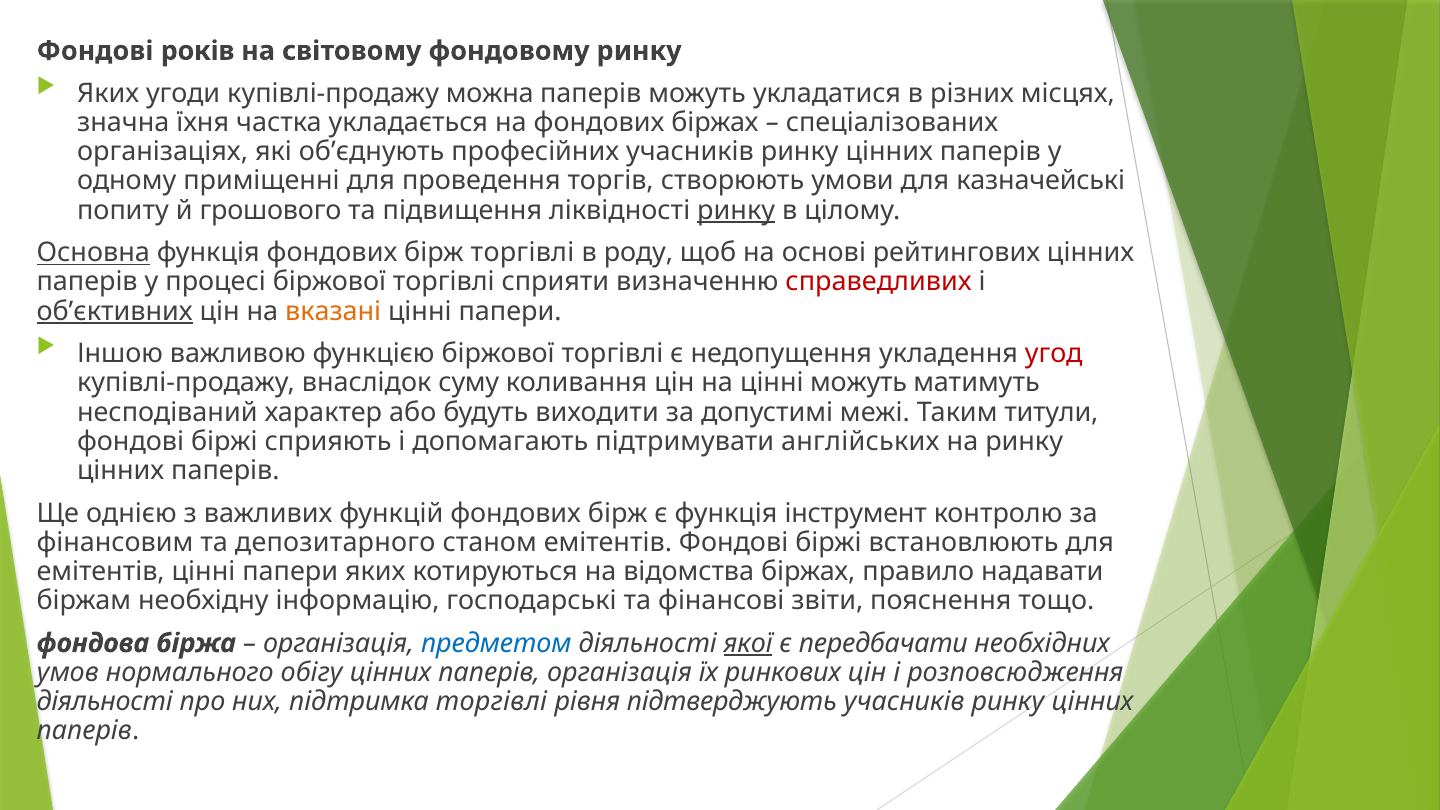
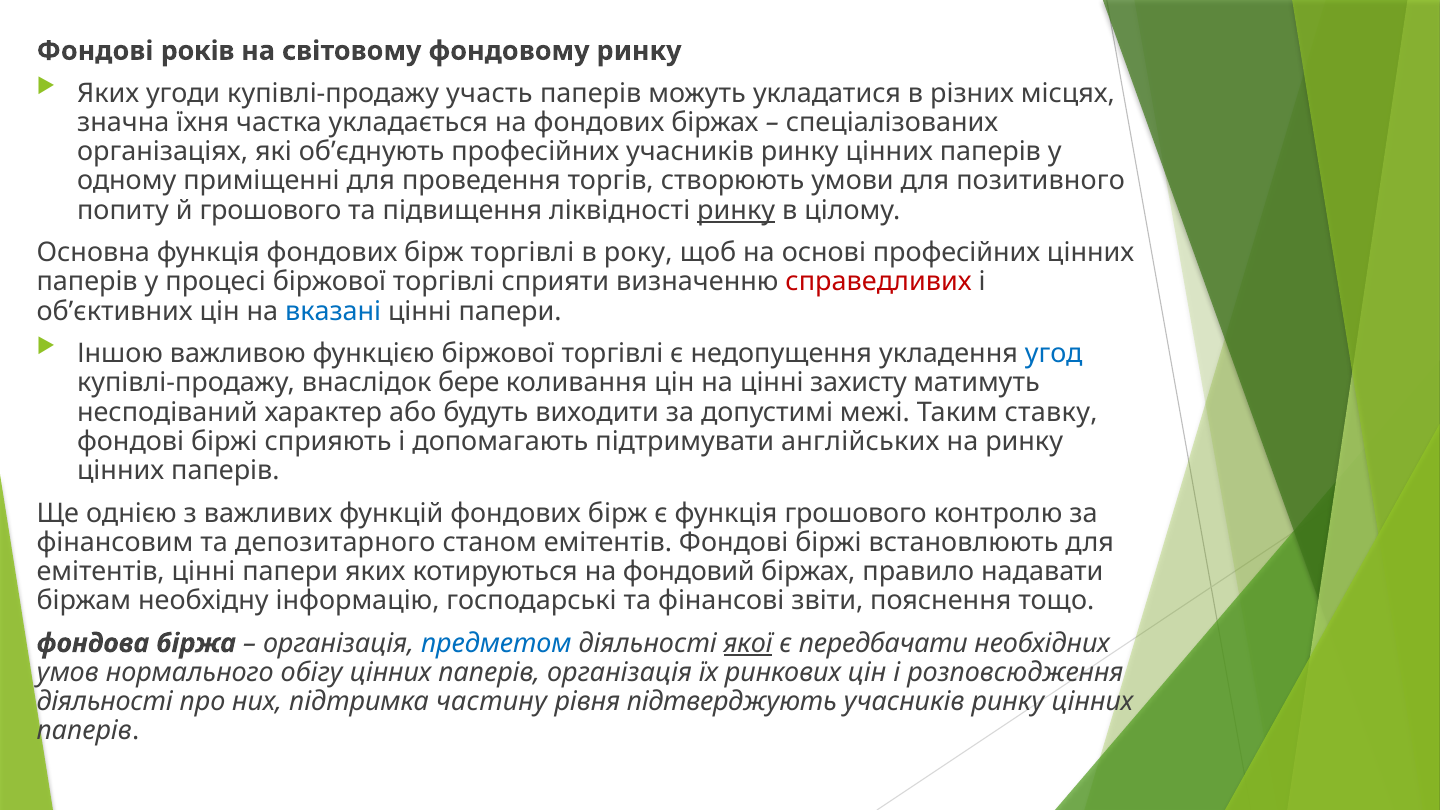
можна: можна -> участь
казначейські: казначейські -> позитивного
Основна underline: present -> none
роду: роду -> року
основі рейтингових: рейтингових -> професійних
об’єктивних underline: present -> none
вказані colour: orange -> blue
угод colour: red -> blue
суму: суму -> бере
цінні можуть: можуть -> захисту
титули: титули -> ставку
функція інструмент: інструмент -> грошового
відомства: відомства -> фондовий
підтримка торгівлі: торгівлі -> частину
